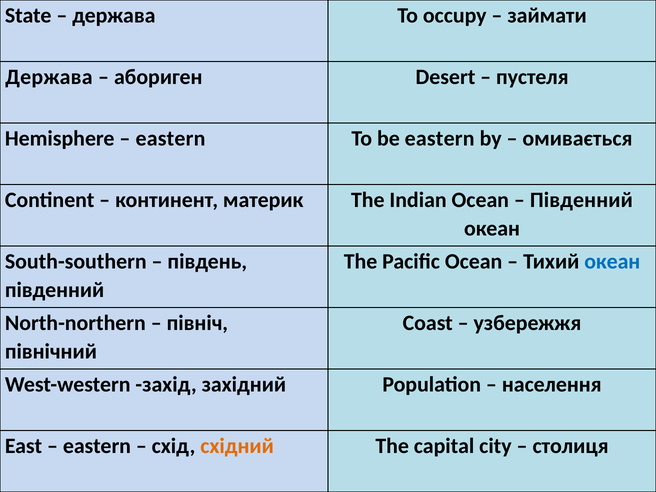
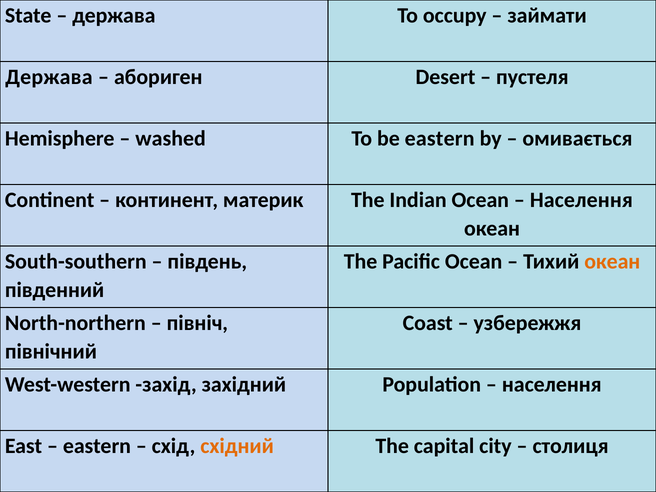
eastern at (170, 138): eastern -> washed
Південний at (581, 200): Південний -> Населення
океан at (612, 261) colour: blue -> orange
